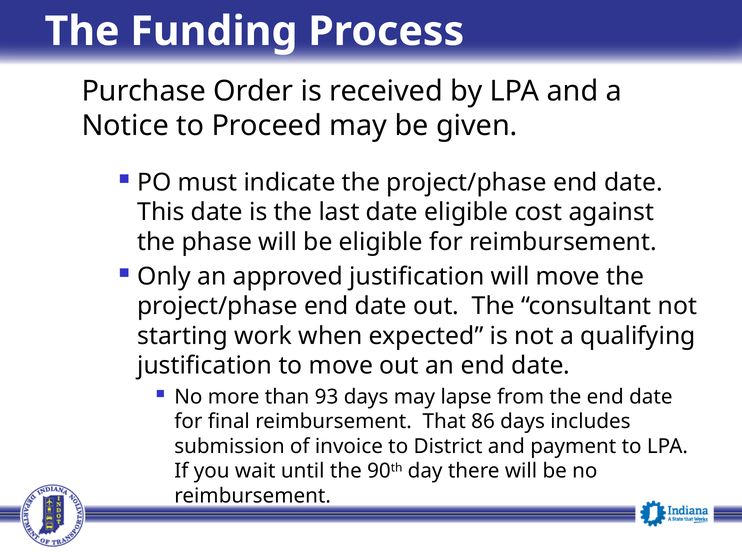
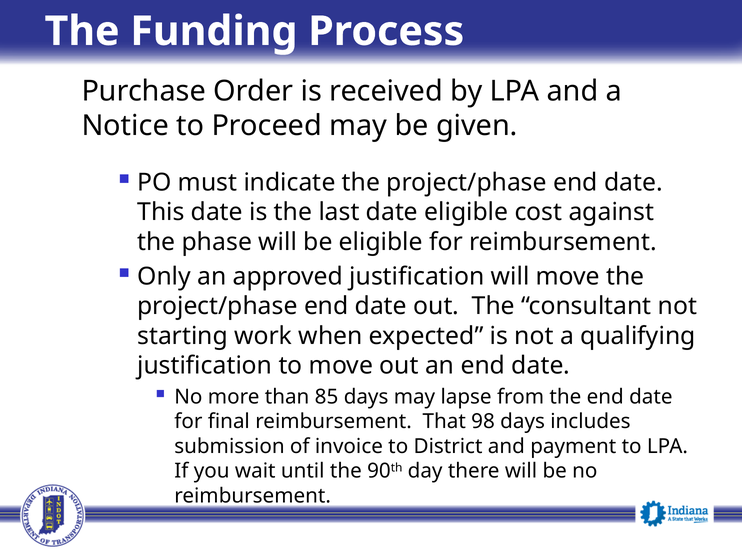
93: 93 -> 85
86: 86 -> 98
